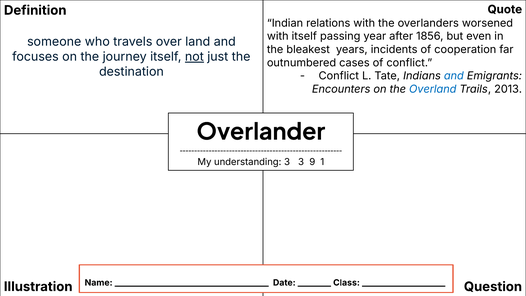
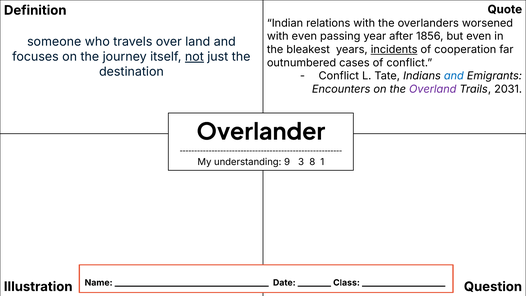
with itself: itself -> even
incidents underline: none -> present
Overland colour: blue -> purple
2013: 2013 -> 2031
understanding 3: 3 -> 9
9: 9 -> 8
